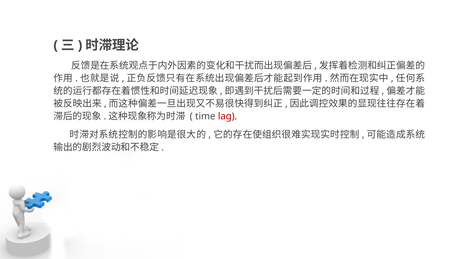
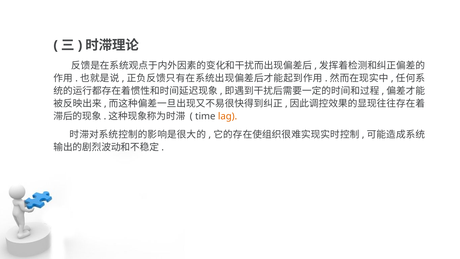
lag colour: red -> orange
